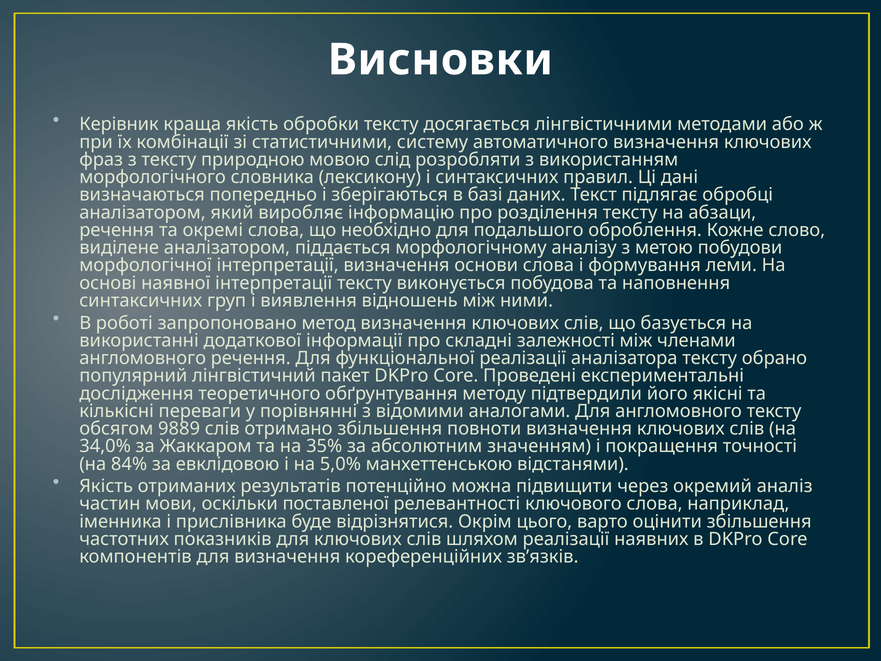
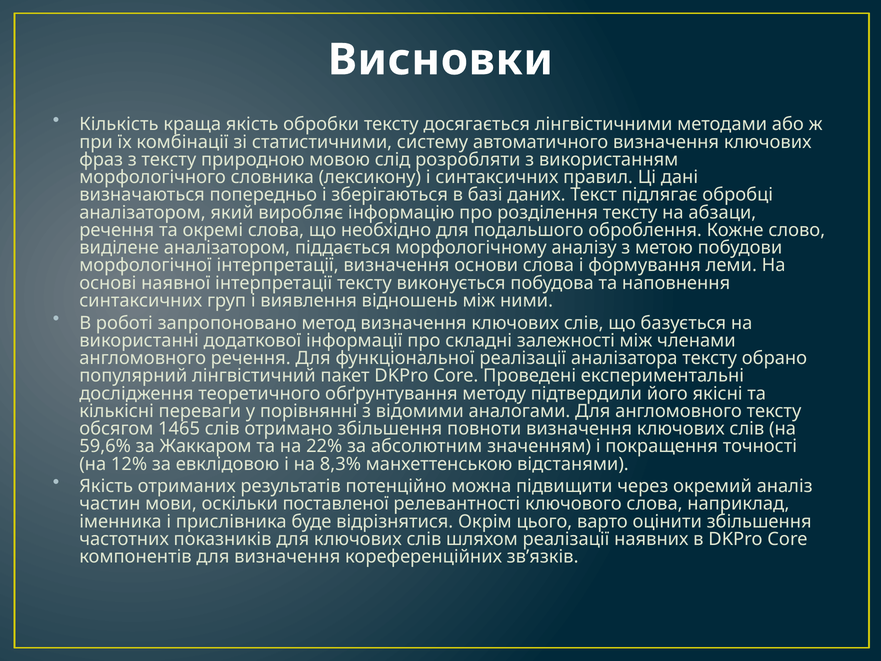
Керівник: Керівник -> Кількість
9889: 9889 -> 1465
34,0%: 34,0% -> 59,6%
35%: 35% -> 22%
84%: 84% -> 12%
5,0%: 5,0% -> 8,3%
